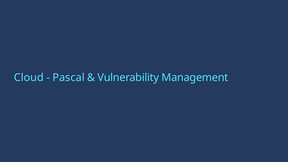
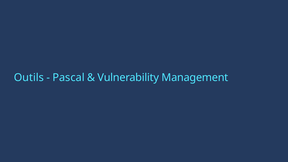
Cloud: Cloud -> Outils
